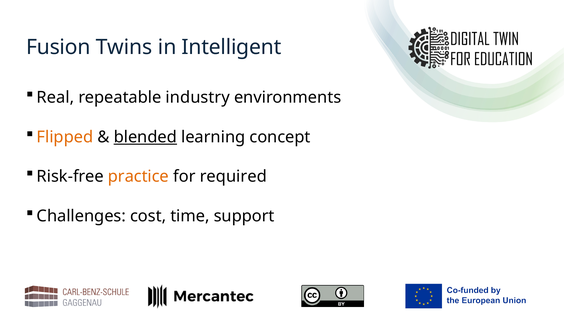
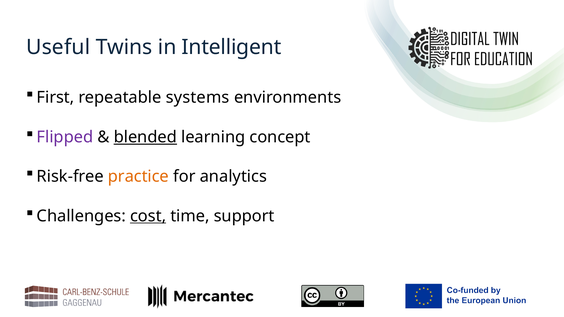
Fusion: Fusion -> Useful
Real: Real -> First
industry: industry -> systems
Flipped colour: orange -> purple
required: required -> analytics
cost underline: none -> present
